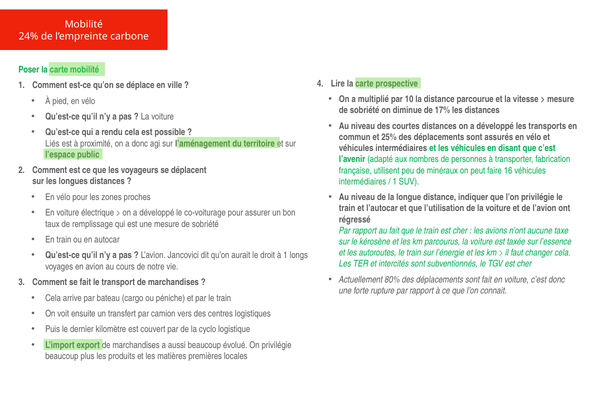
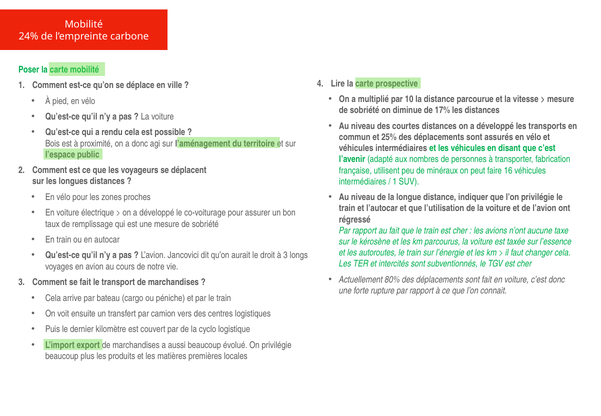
Liés: Liés -> Bois
à 1: 1 -> 3
